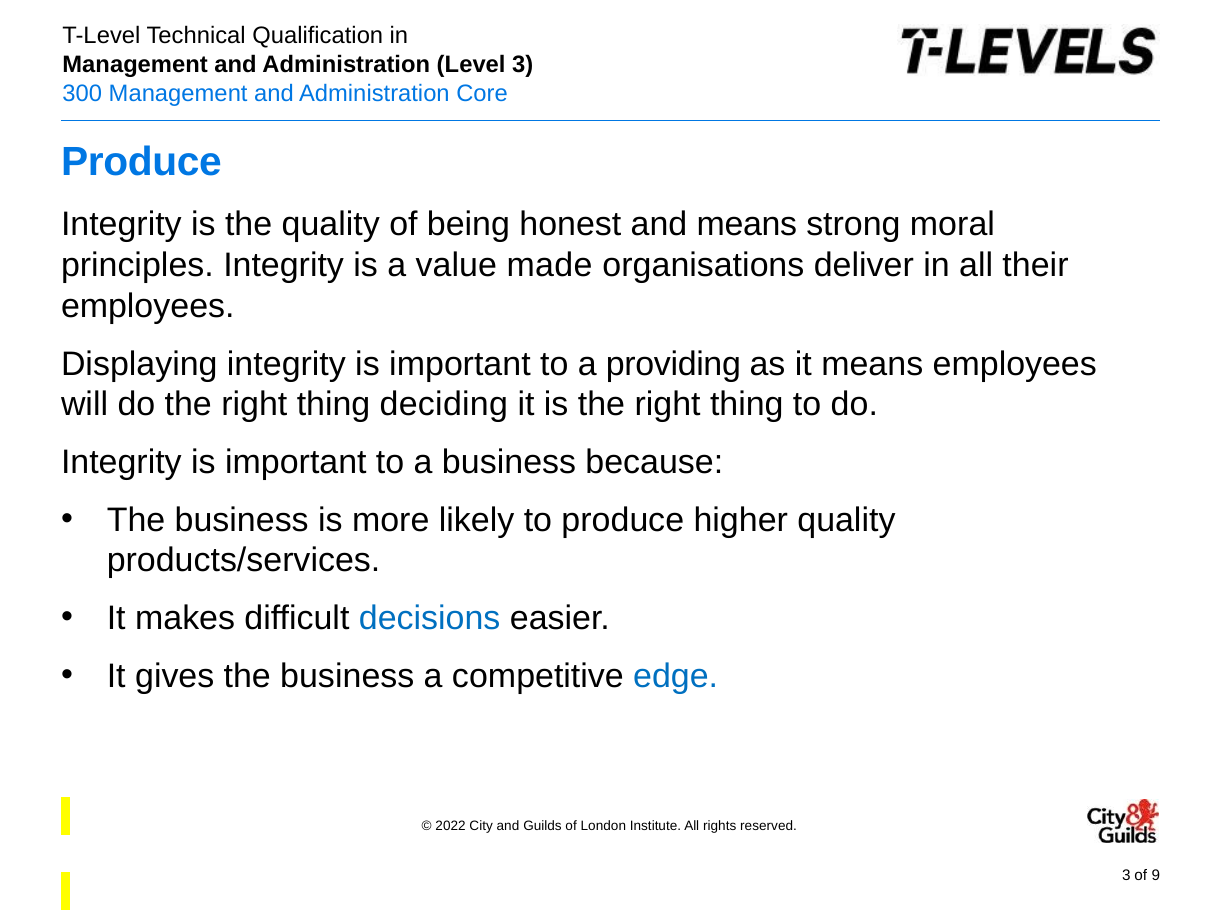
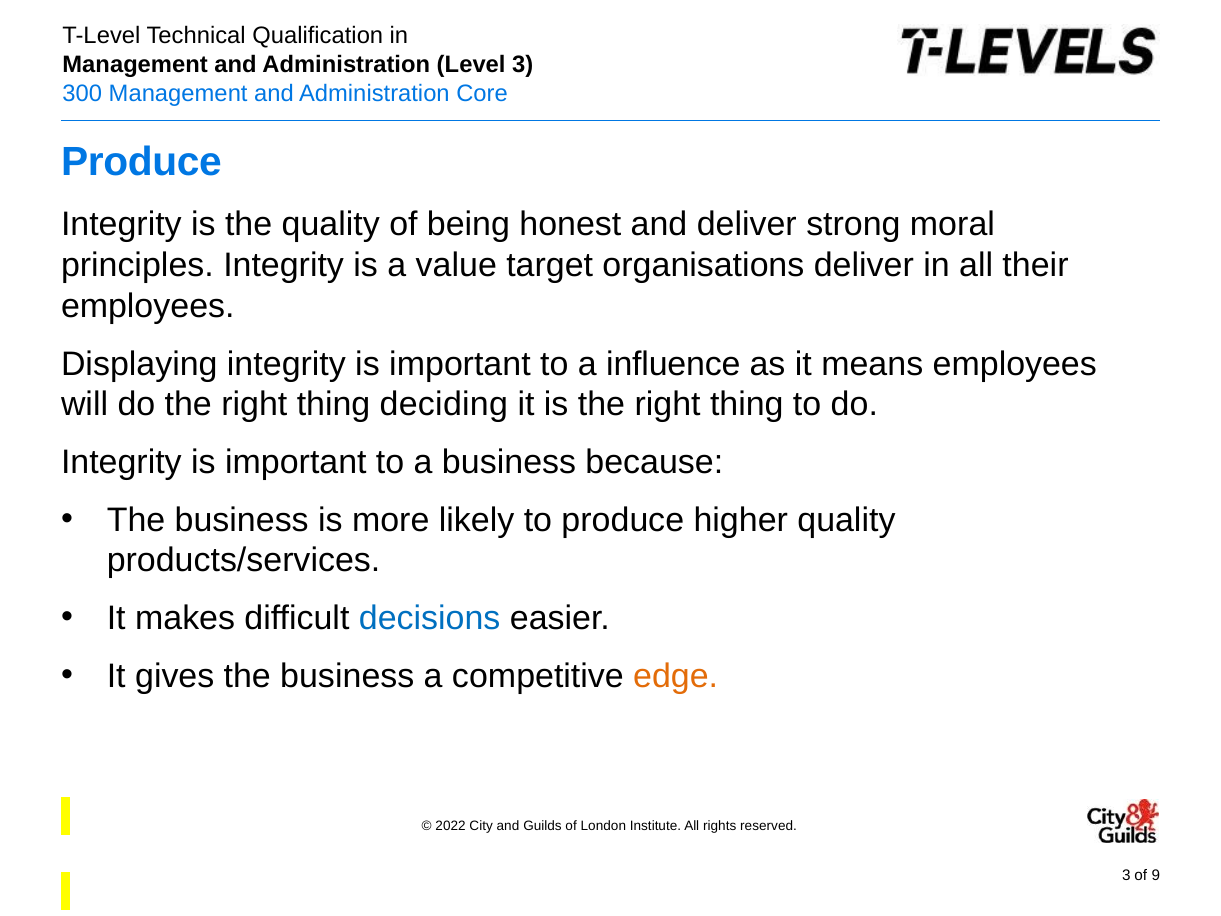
and means: means -> deliver
made: made -> target
providing: providing -> influence
edge colour: blue -> orange
